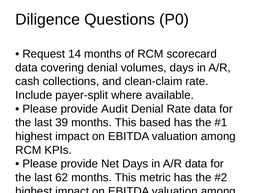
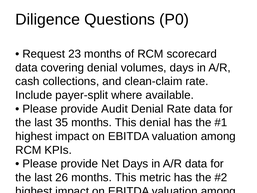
14: 14 -> 23
39: 39 -> 35
This based: based -> denial
62: 62 -> 26
